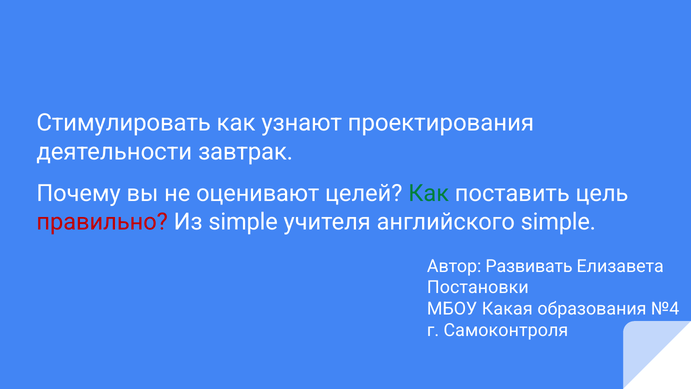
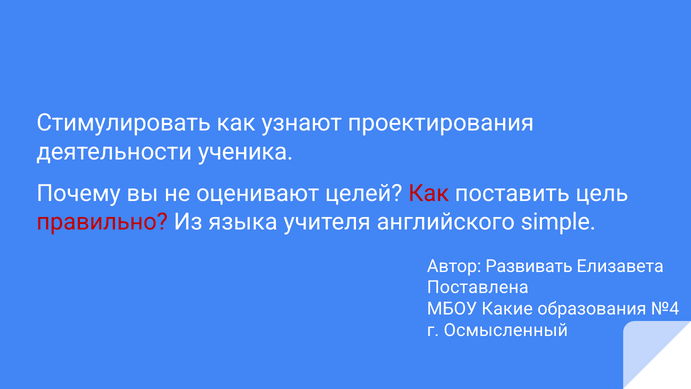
завтрак: завтрак -> ученика
Как at (429, 193) colour: green -> red
Из simple: simple -> языка
Постановки: Постановки -> Поставлена
Какая: Какая -> Какие
Самоконтроля: Самоконтроля -> Осмысленный
